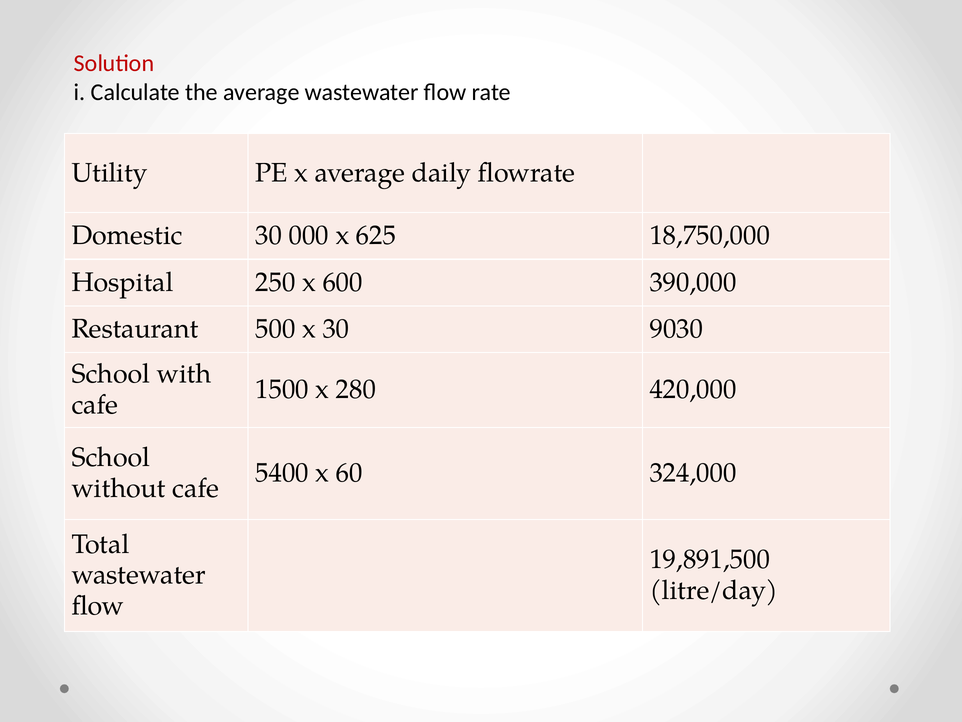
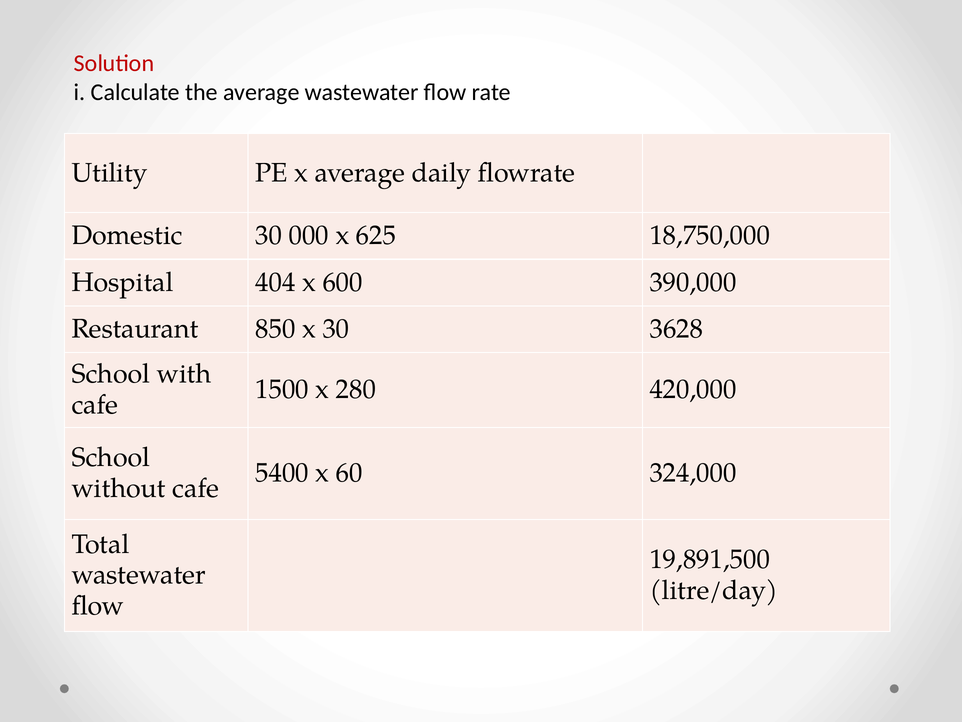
250: 250 -> 404
500: 500 -> 850
9030: 9030 -> 3628
